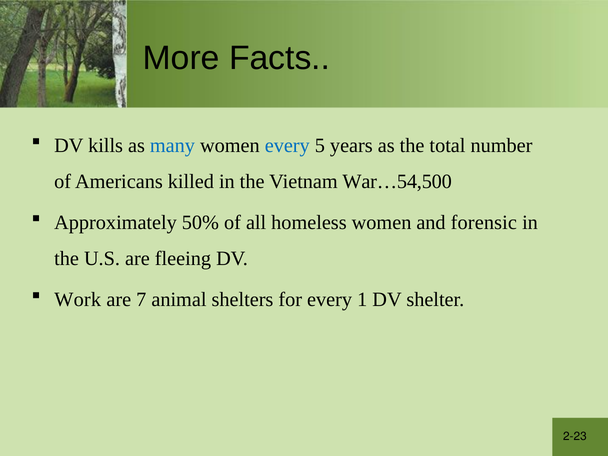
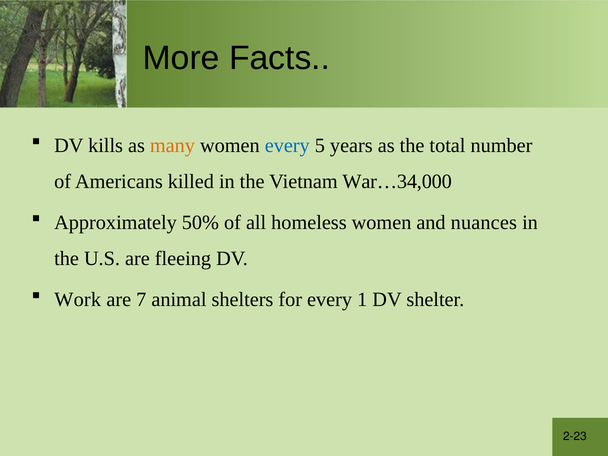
many colour: blue -> orange
War…54,500: War…54,500 -> War…34,000
forensic: forensic -> nuances
